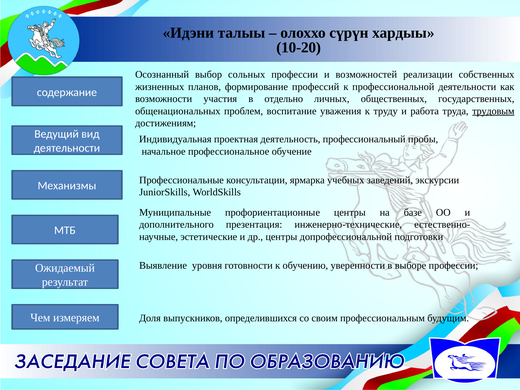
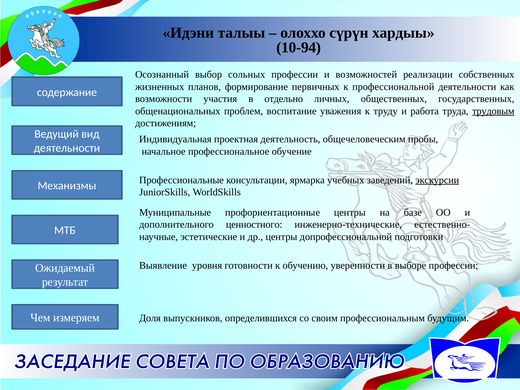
10-20: 10-20 -> 10-94
профессий: профессий -> первичных
профессиональный: профессиональный -> общечеловеческим
экскурсии underline: none -> present
презентация: презентация -> ценностного
